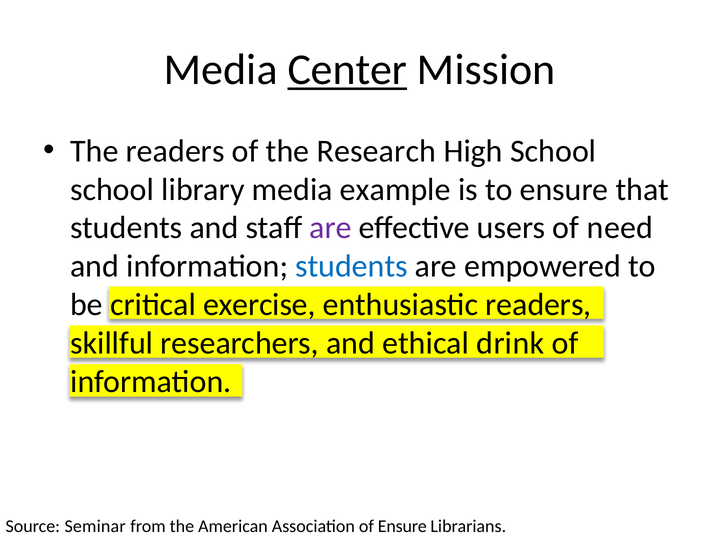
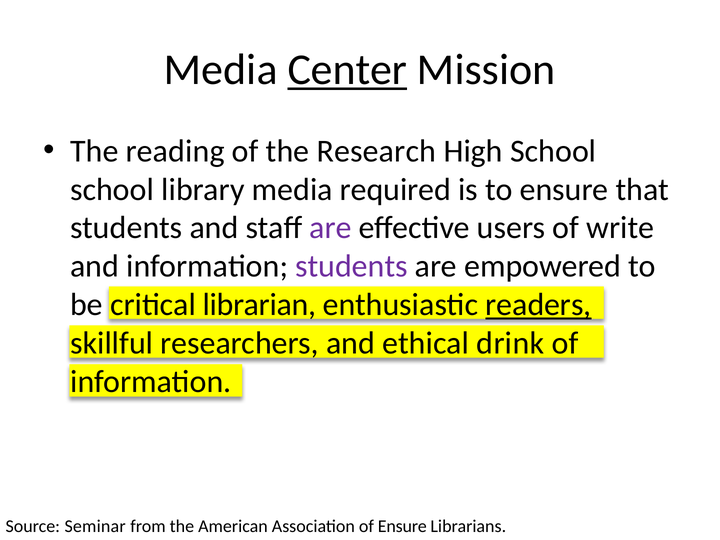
The readers: readers -> reading
example: example -> required
need: need -> write
students at (352, 266) colour: blue -> purple
exercise: exercise -> librarian
readers at (538, 305) underline: none -> present
